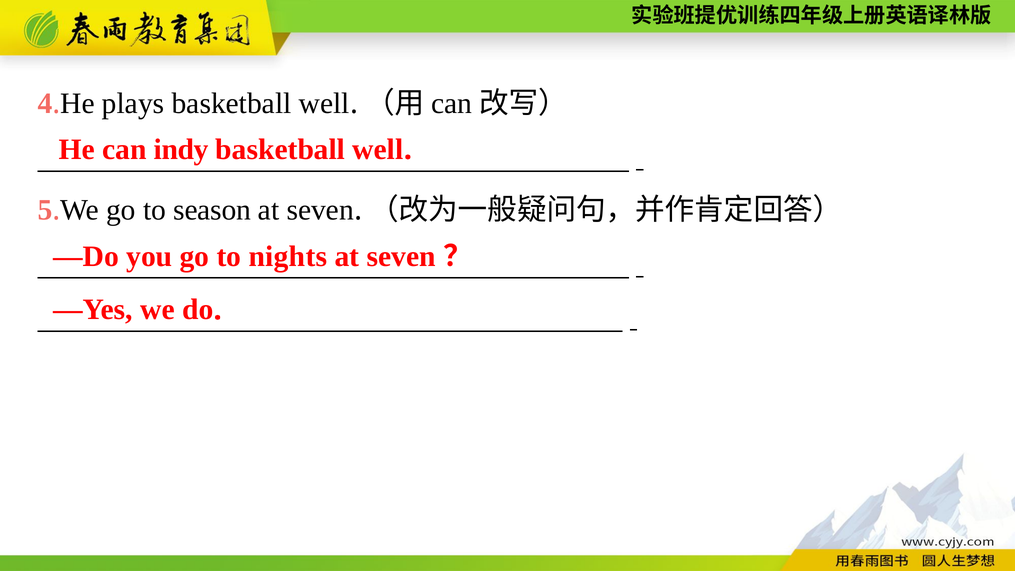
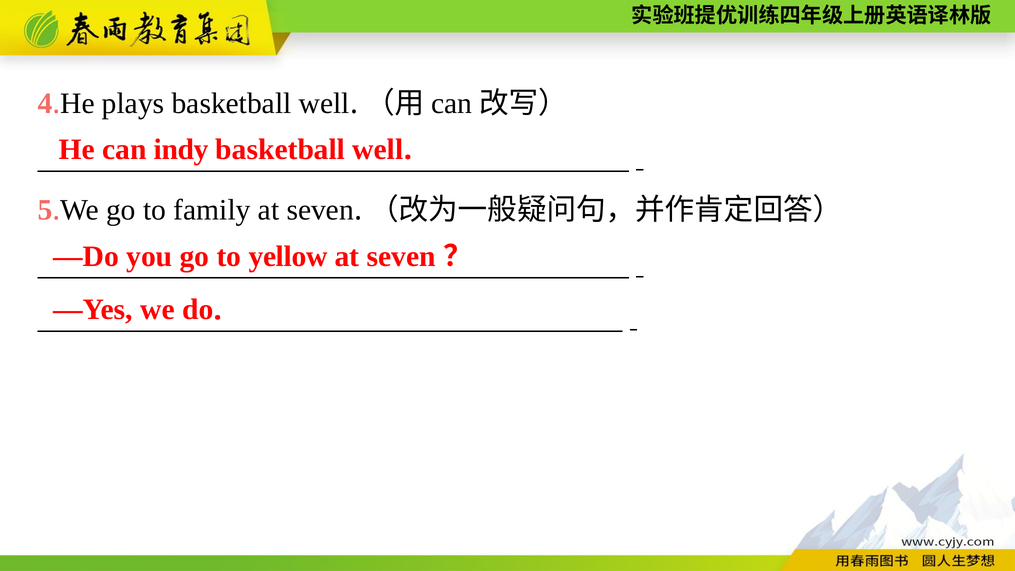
season: season -> family
nights: nights -> yellow
